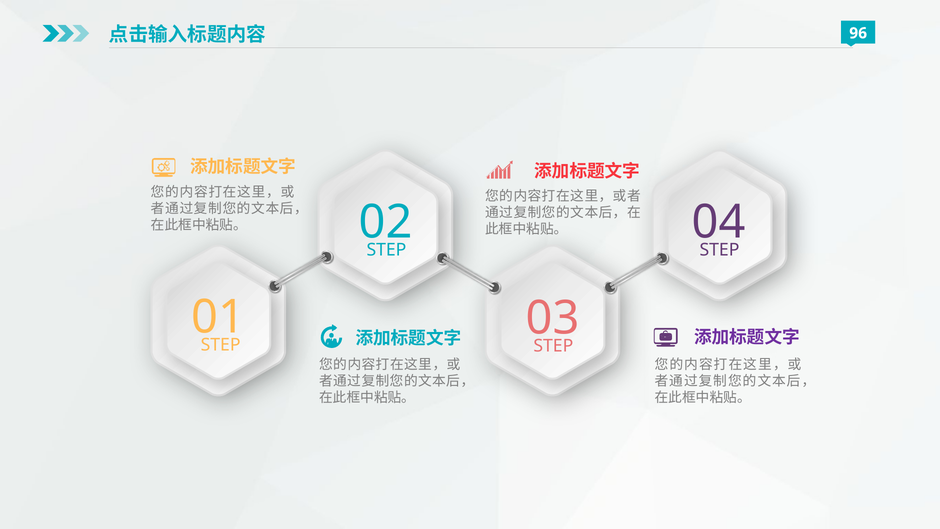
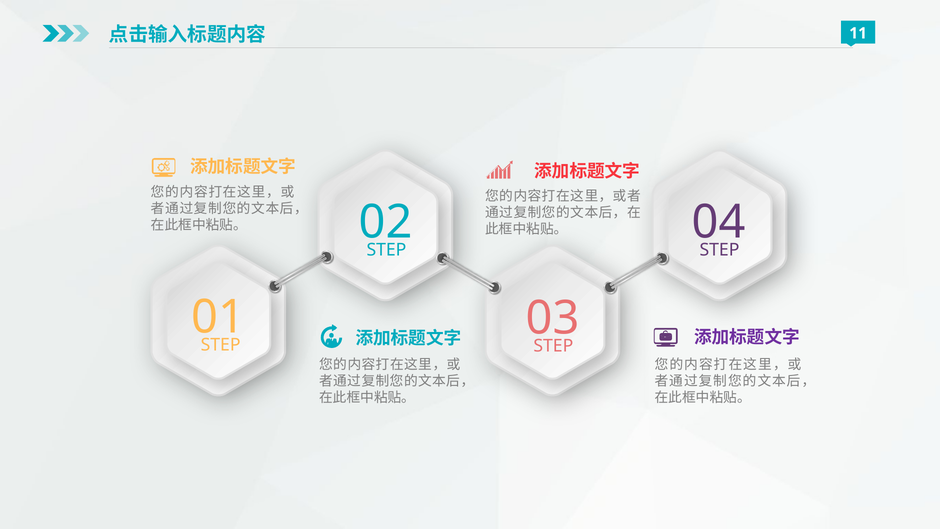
96: 96 -> 11
